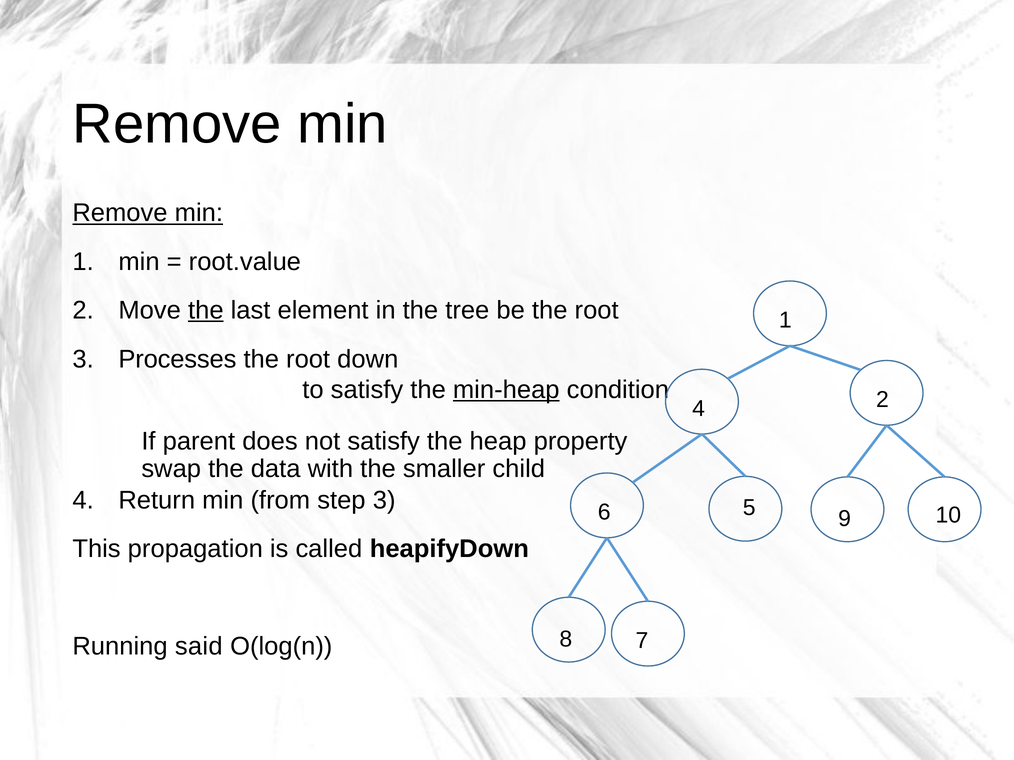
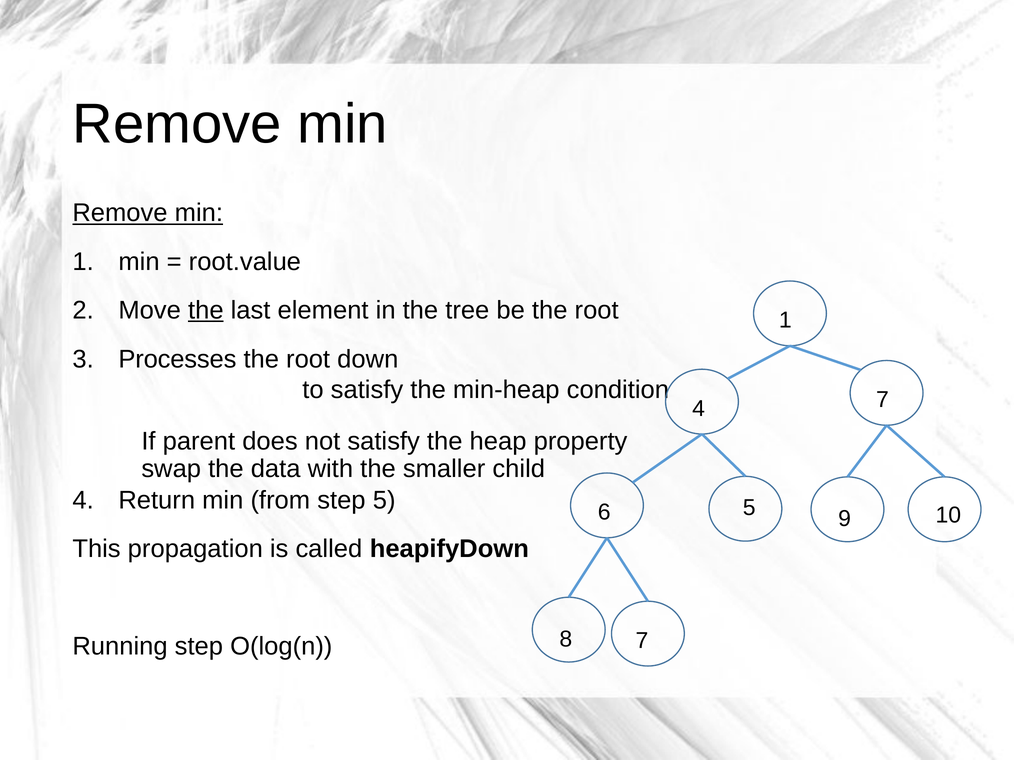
min-heap underline: present -> none
4 2: 2 -> 7
step 3: 3 -> 5
Running said: said -> step
